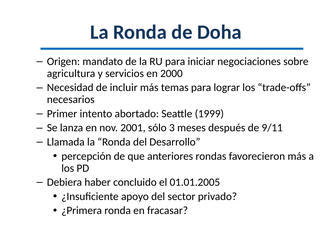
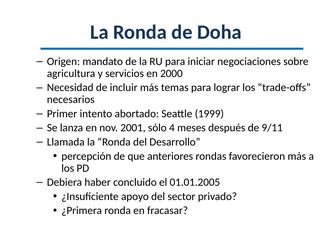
3: 3 -> 4
